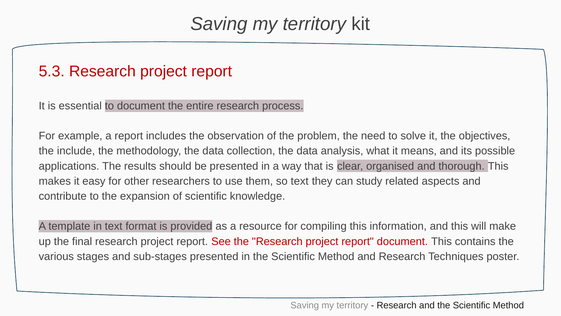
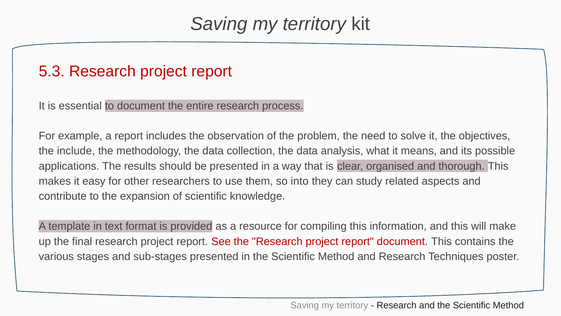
so text: text -> into
